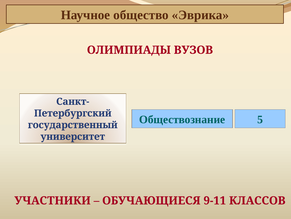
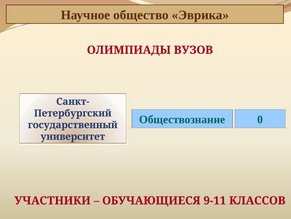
5: 5 -> 0
